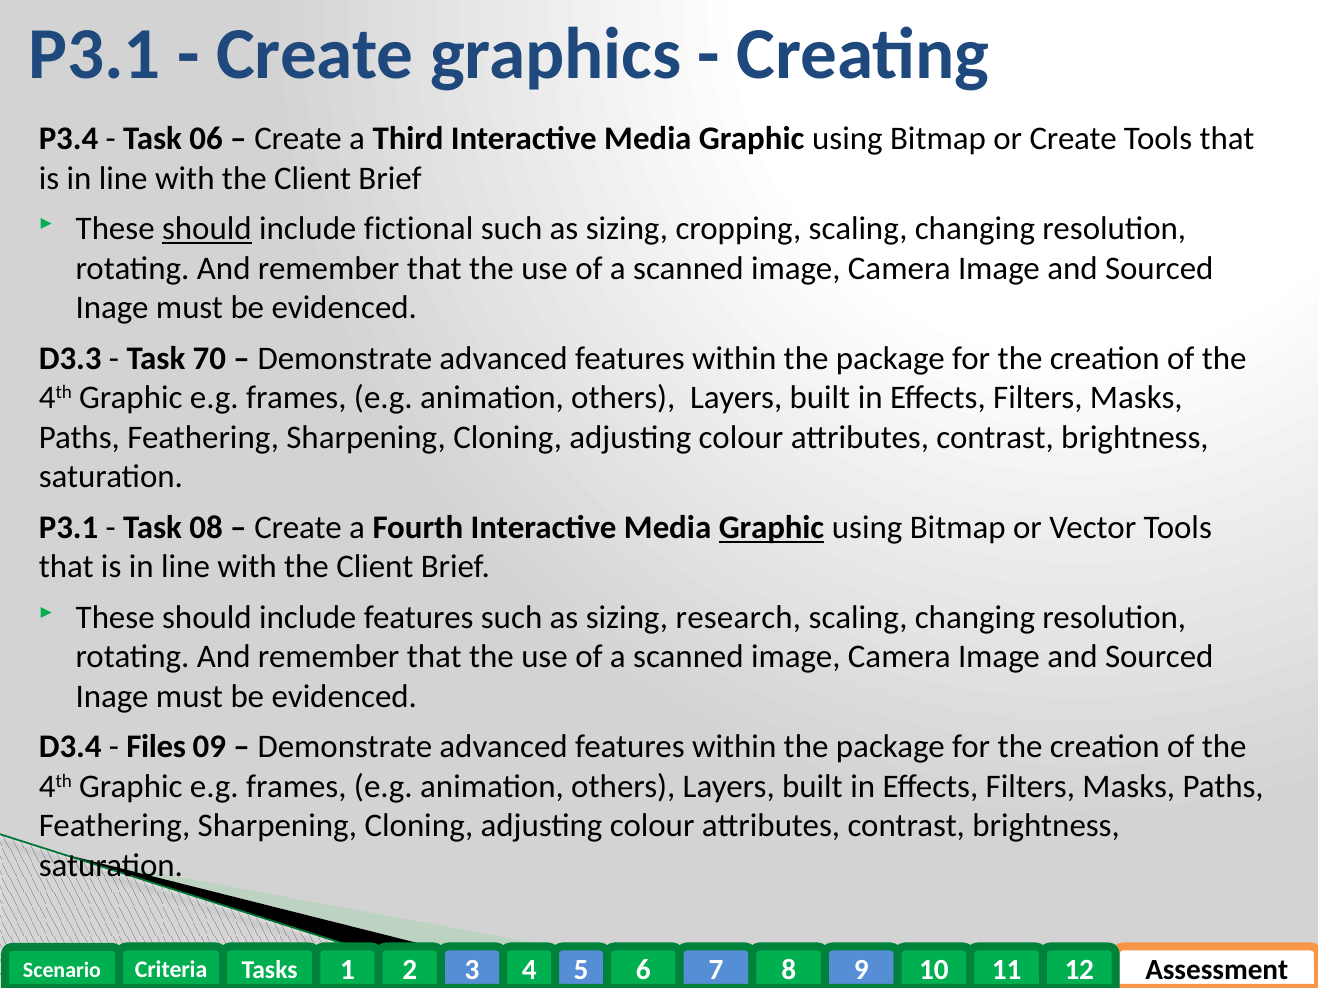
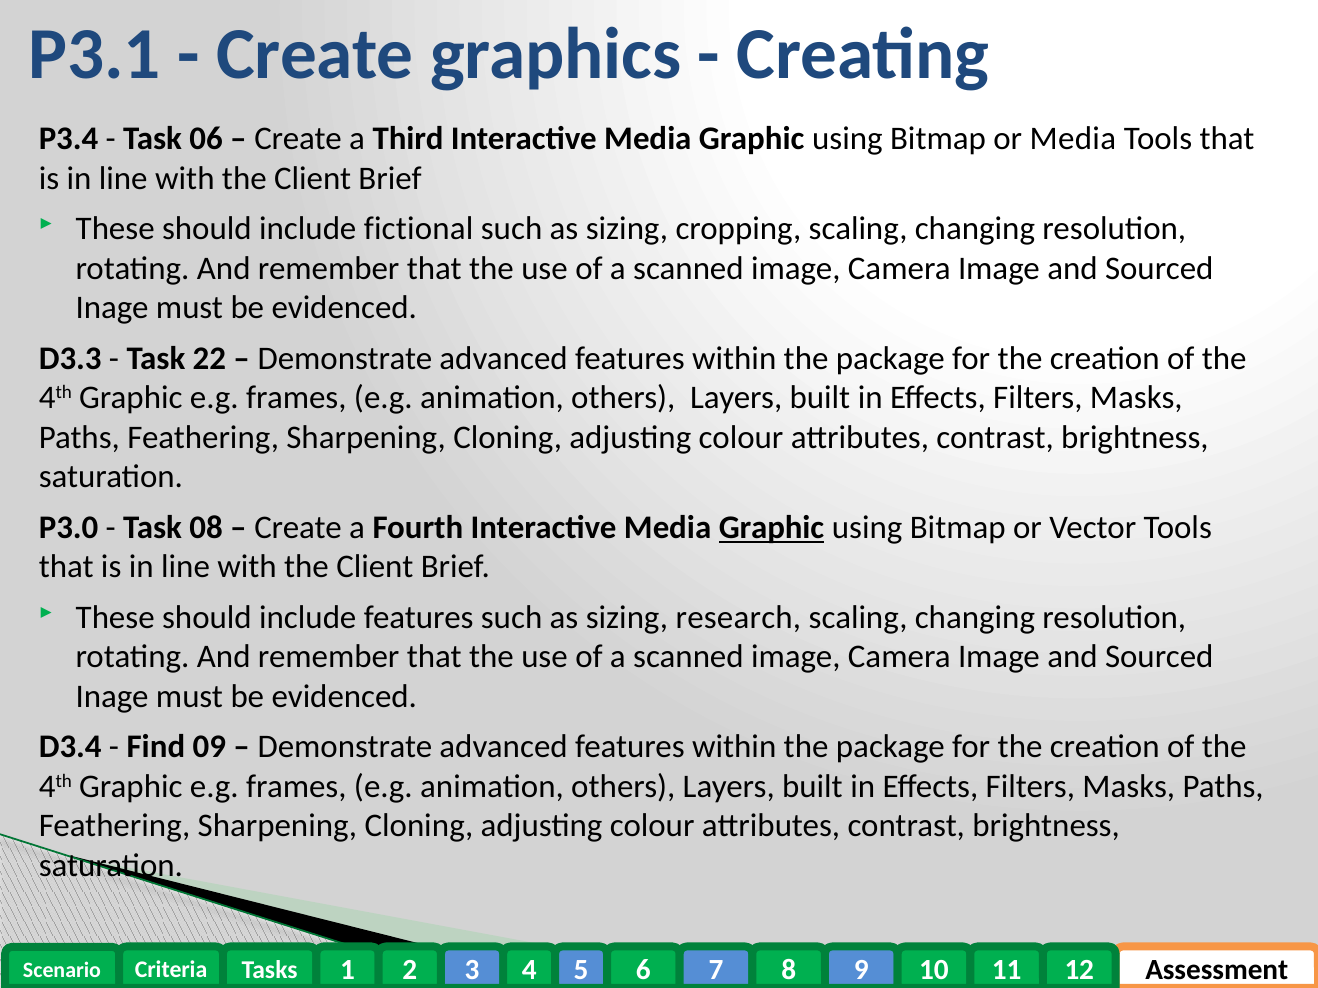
or Create: Create -> Media
should at (207, 229) underline: present -> none
70: 70 -> 22
P3.1 at (69, 528): P3.1 -> P3.0
Files: Files -> Find
